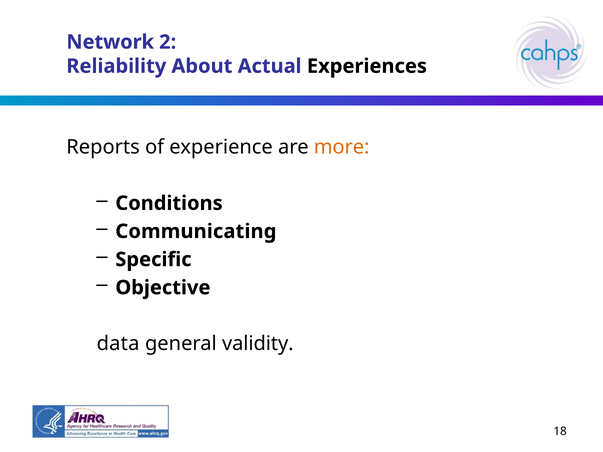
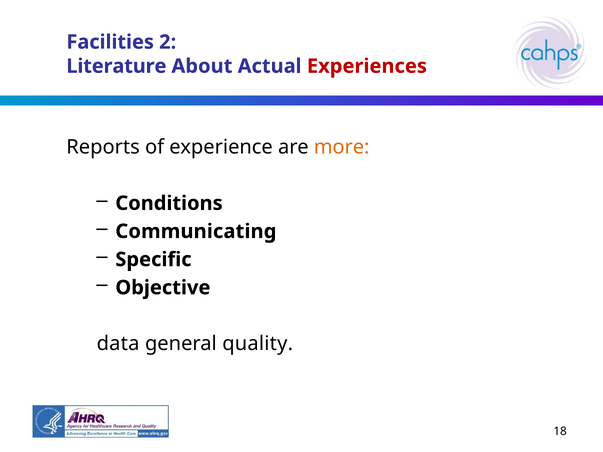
Network: Network -> Facilities
Reliability: Reliability -> Literature
Experiences colour: black -> red
validity: validity -> quality
